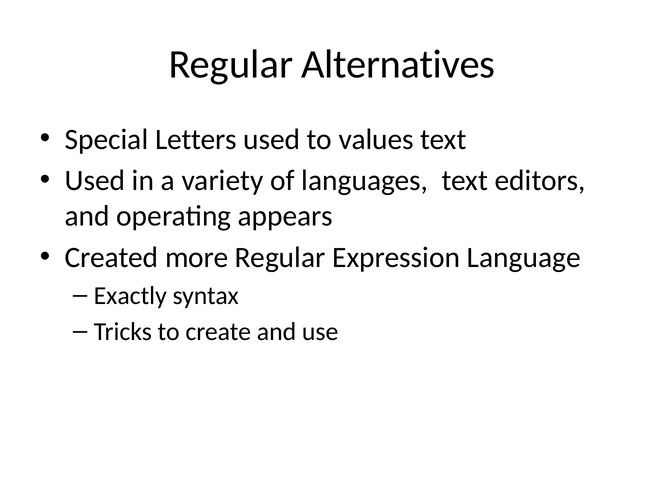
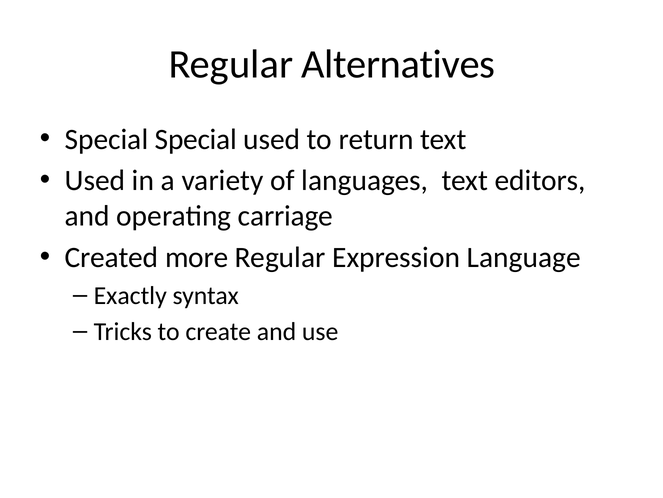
Special Letters: Letters -> Special
values: values -> return
appears: appears -> carriage
